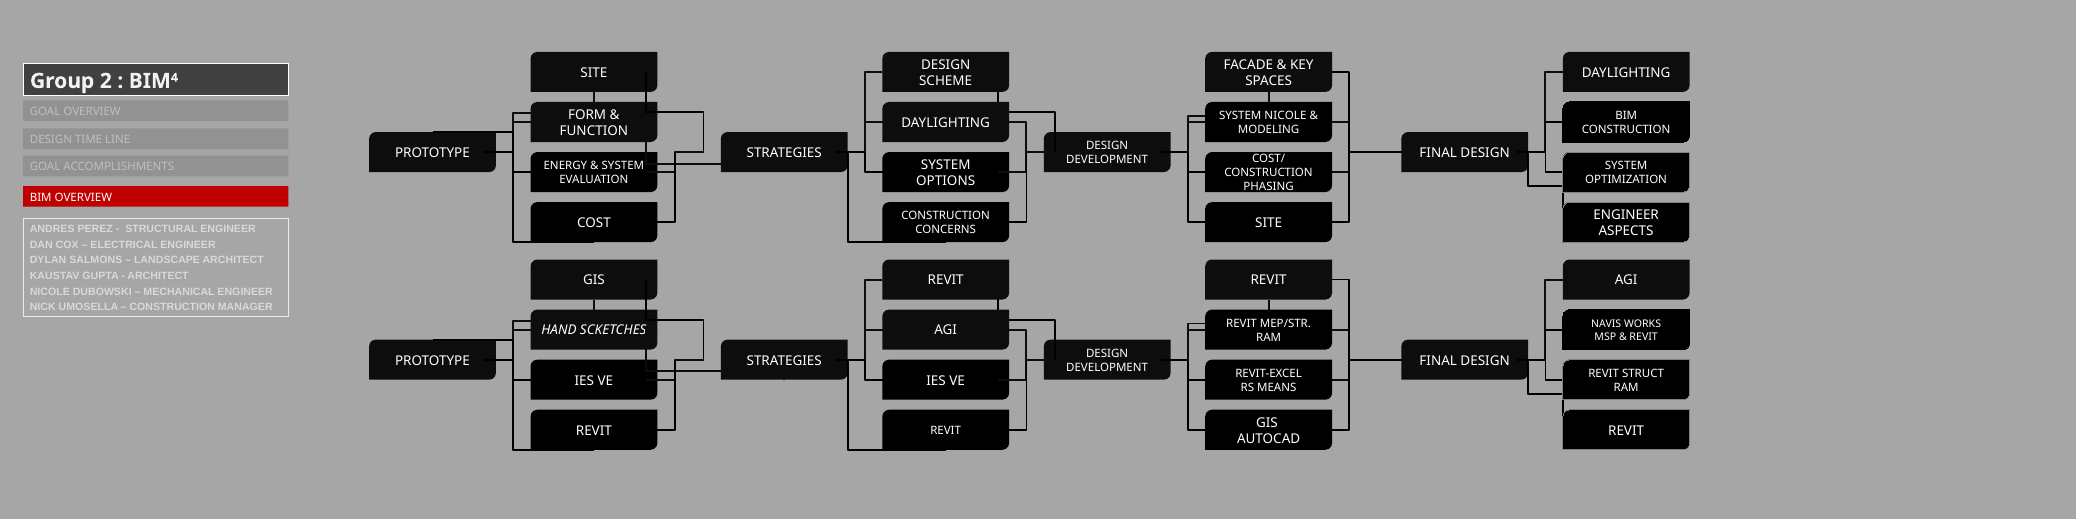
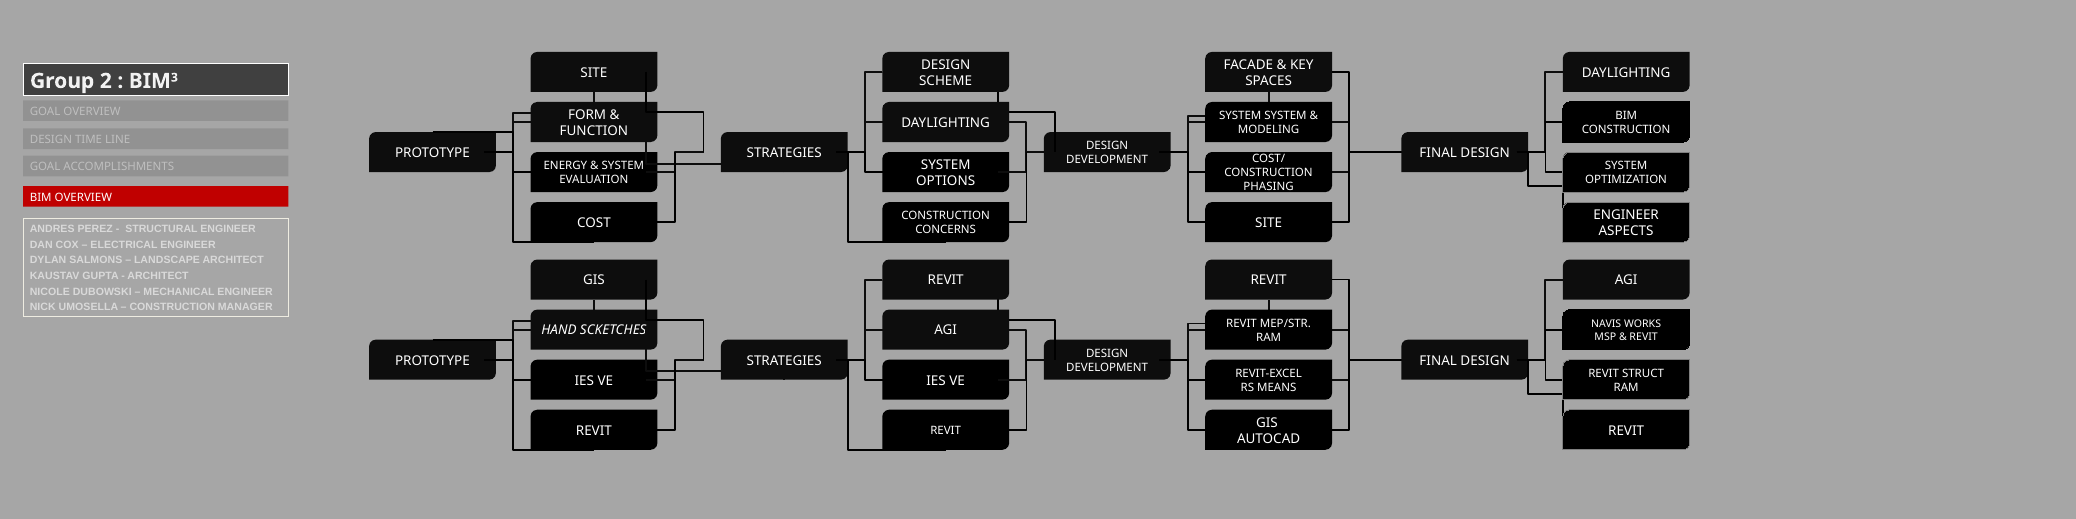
4: 4 -> 3
SYSTEM NICOLE: NICOLE -> SYSTEM
